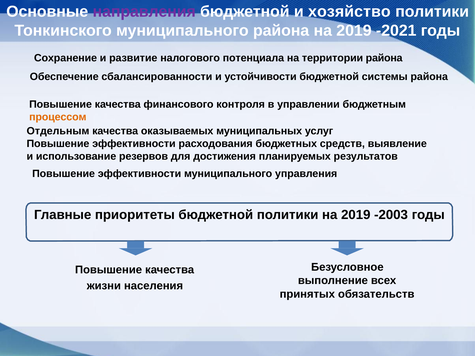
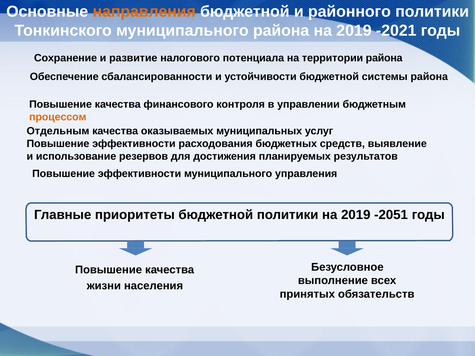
направления colour: purple -> orange
хозяйство: хозяйство -> районного
-2003: -2003 -> -2051
